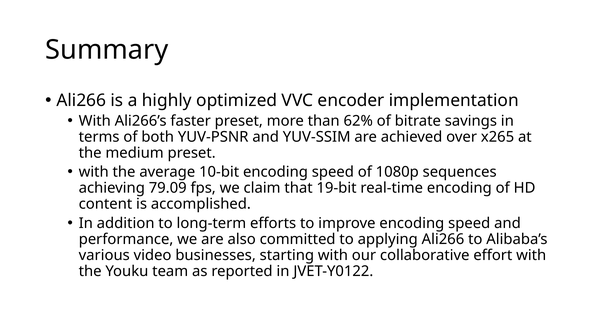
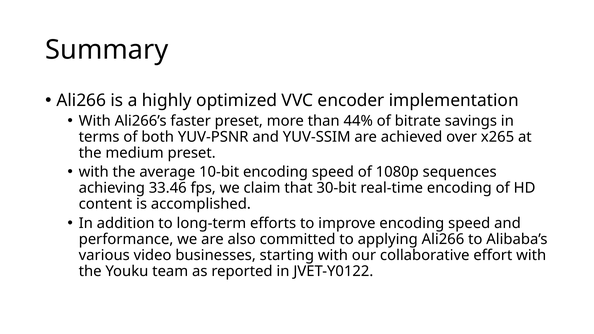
62%: 62% -> 44%
79.09: 79.09 -> 33.46
19-bit: 19-bit -> 30-bit
